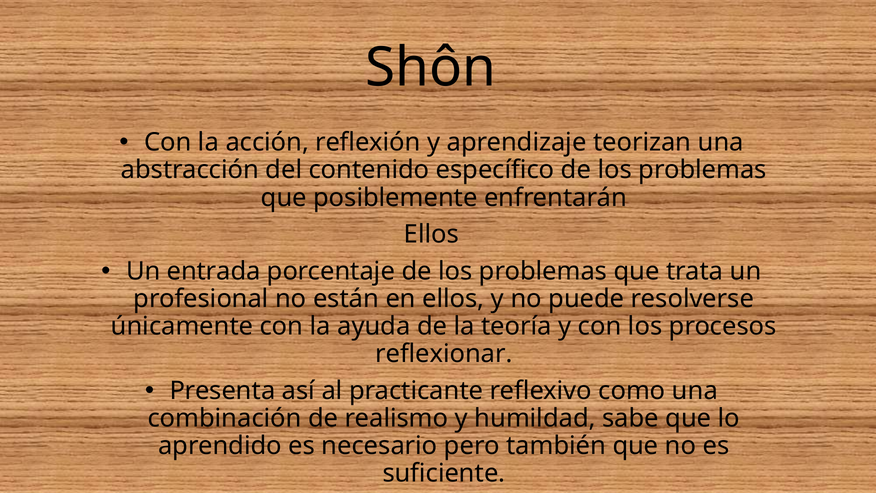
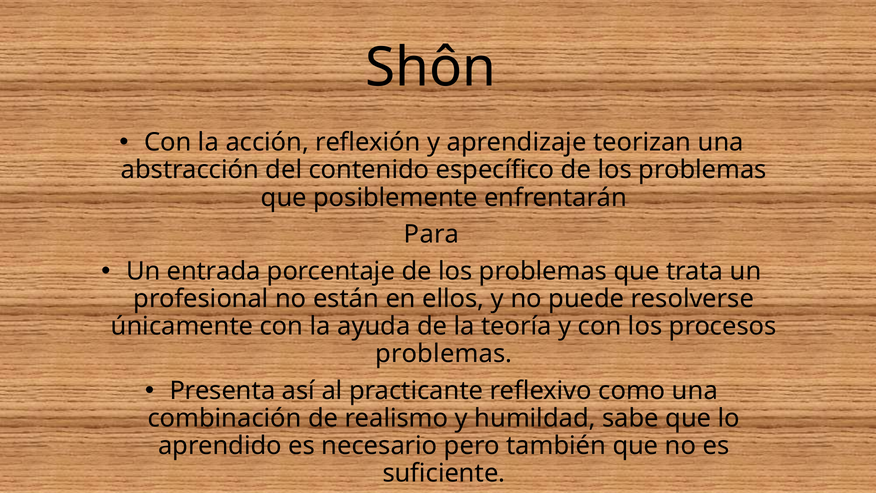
Ellos at (432, 234): Ellos -> Para
reflexionar at (444, 354): reflexionar -> problemas
